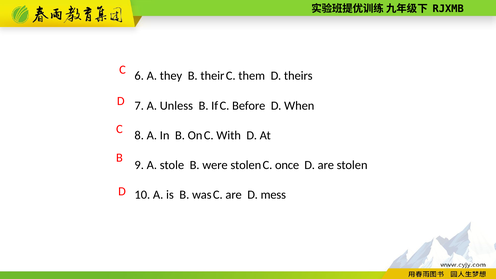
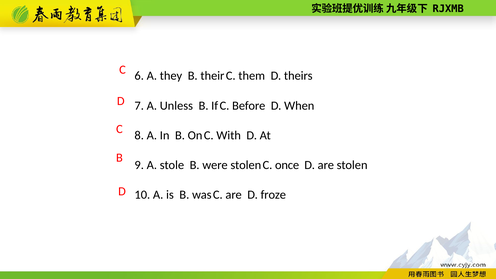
mess: mess -> froze
